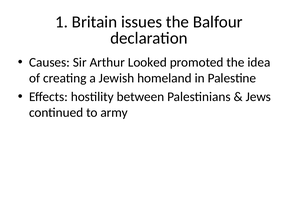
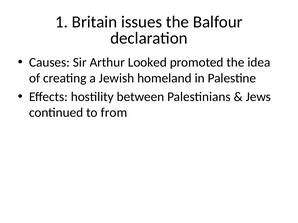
army: army -> from
